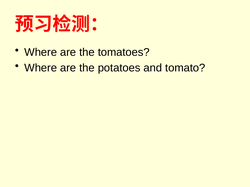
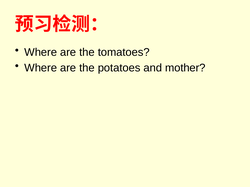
tomato: tomato -> mother
